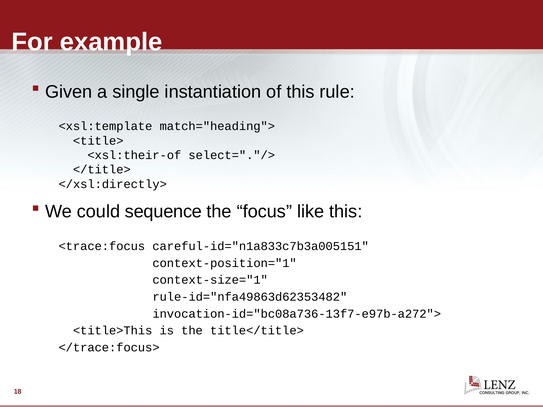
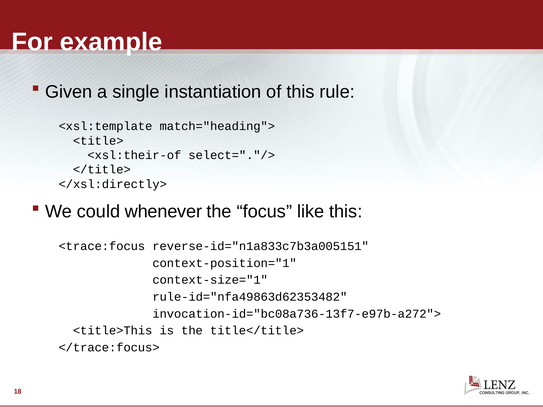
sequence: sequence -> whenever
careful-id="n1a833c7b3a005151: careful-id="n1a833c7b3a005151 -> reverse-id="n1a833c7b3a005151
